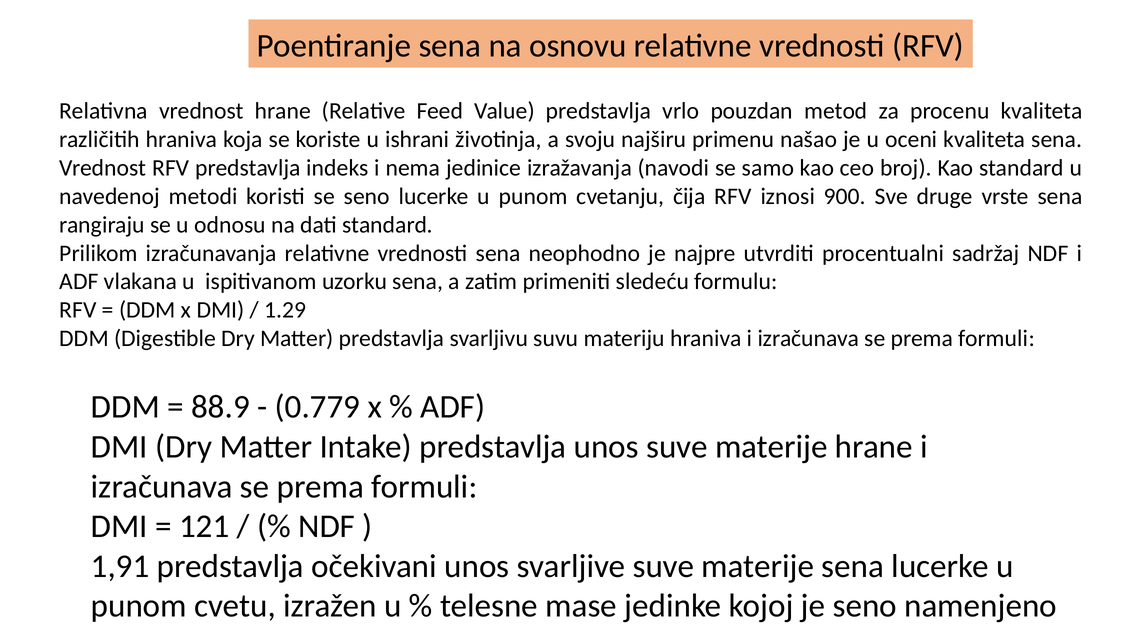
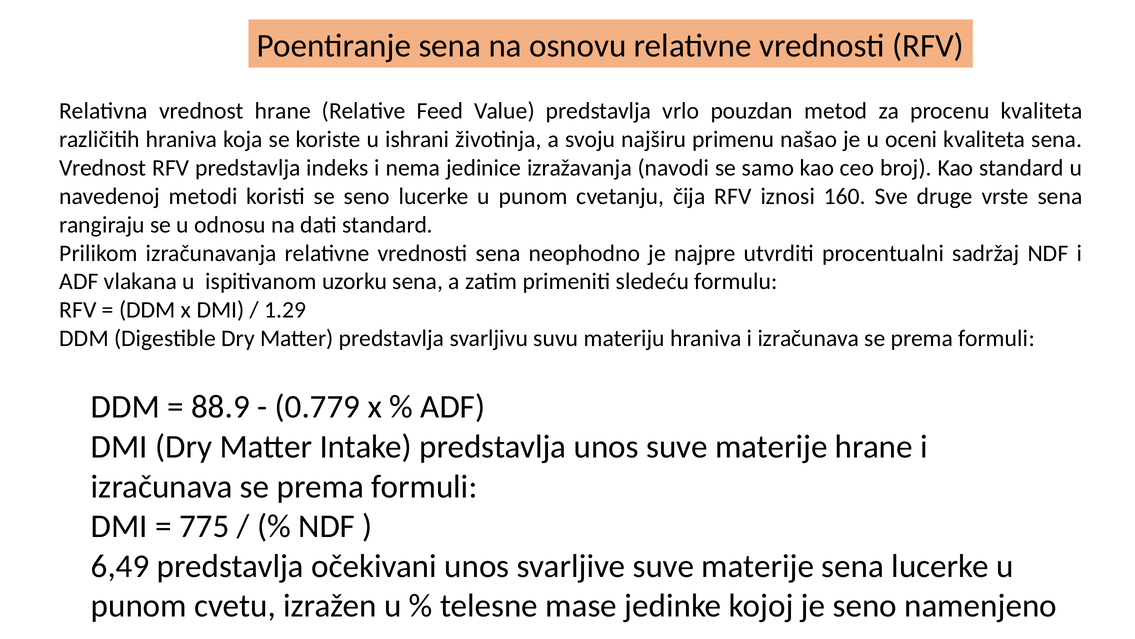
900: 900 -> 160
121: 121 -> 775
1,91: 1,91 -> 6,49
